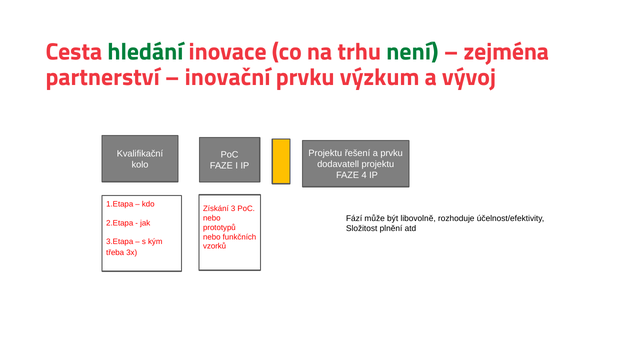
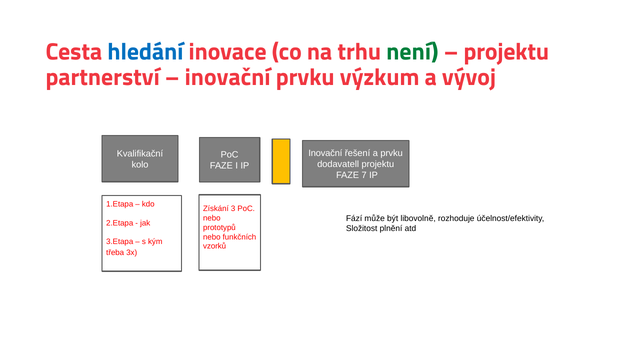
hledání colour: green -> blue
zejména at (506, 52): zejména -> projektu
Projektu at (325, 153): Projektu -> Inovační
4: 4 -> 7
